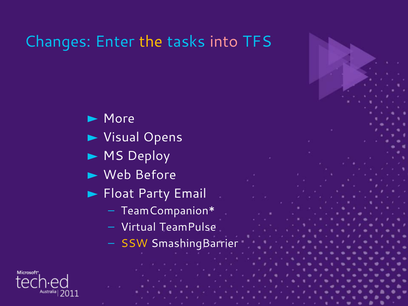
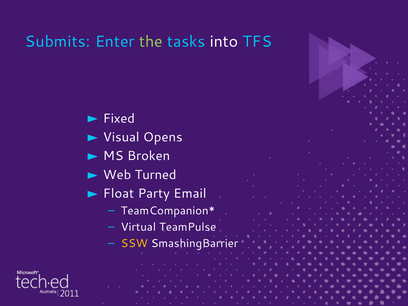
Changes: Changes -> Submits
the colour: yellow -> light green
into colour: pink -> white
More: More -> Fixed
Deploy: Deploy -> Broken
Before: Before -> Turned
